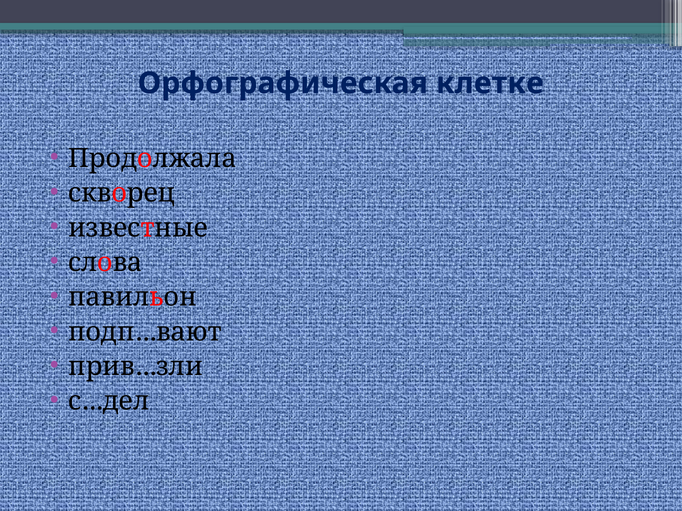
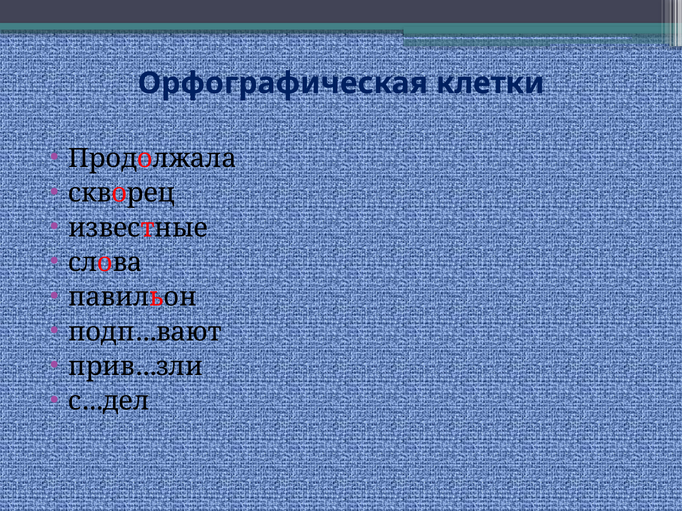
клетке: клетке -> клетки
